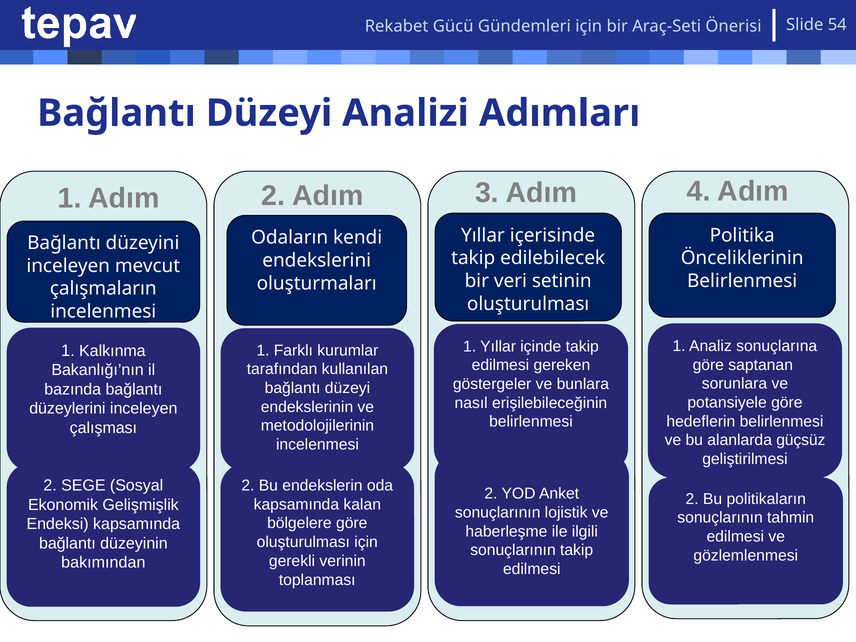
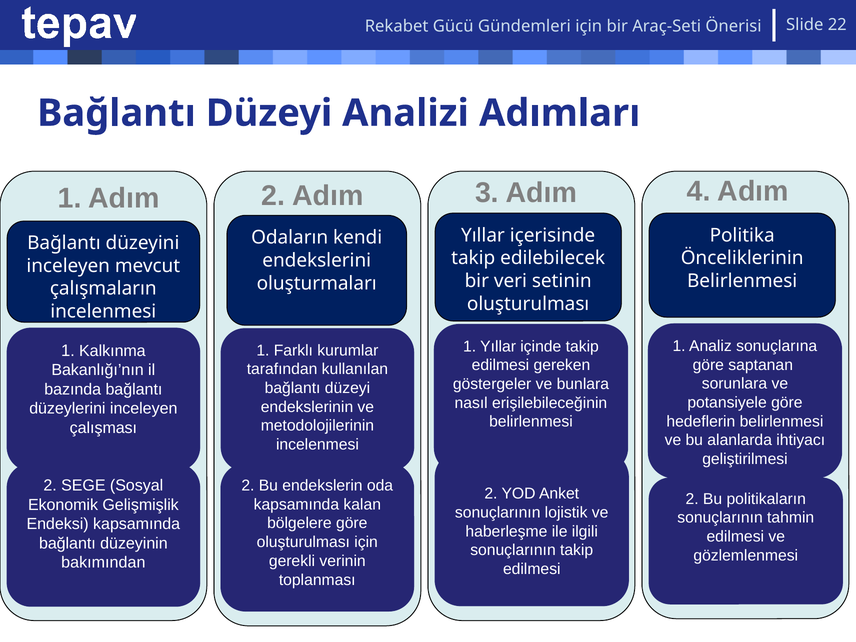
54: 54 -> 22
güçsüz: güçsüz -> ihtiyacı
